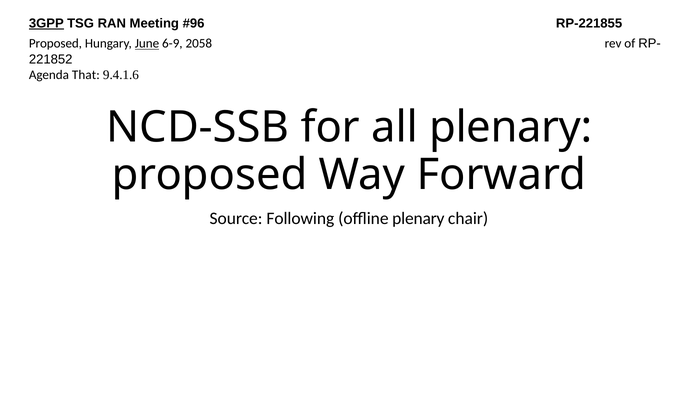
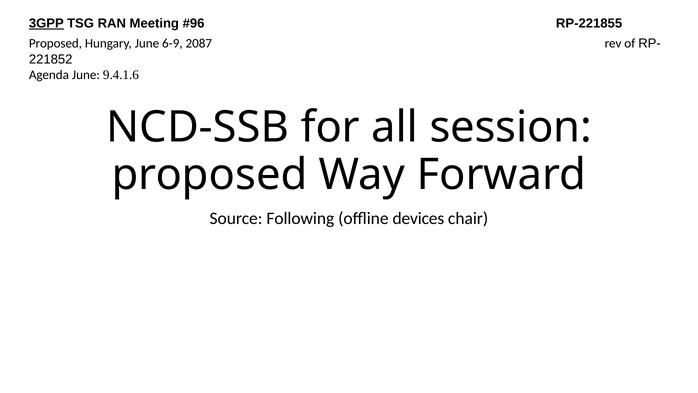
June at (147, 43) underline: present -> none
2058: 2058 -> 2087
Agenda That: That -> June
all plenary: plenary -> session
offline plenary: plenary -> devices
